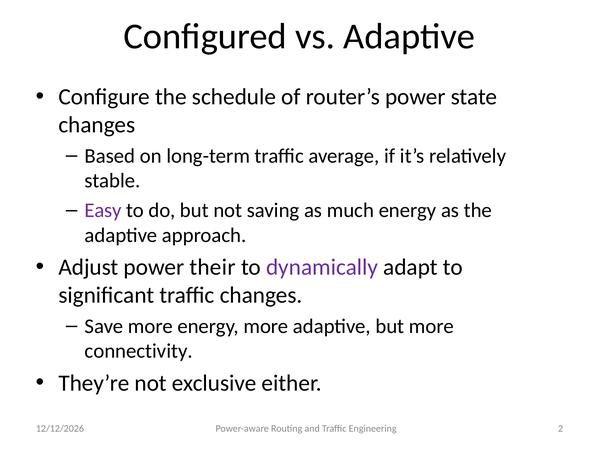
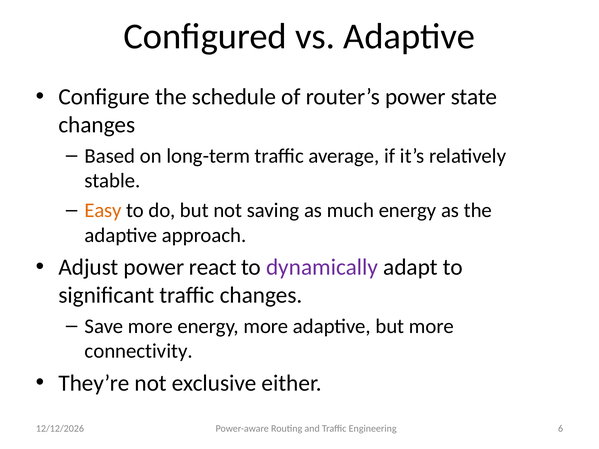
Easy colour: purple -> orange
their: their -> react
2: 2 -> 6
